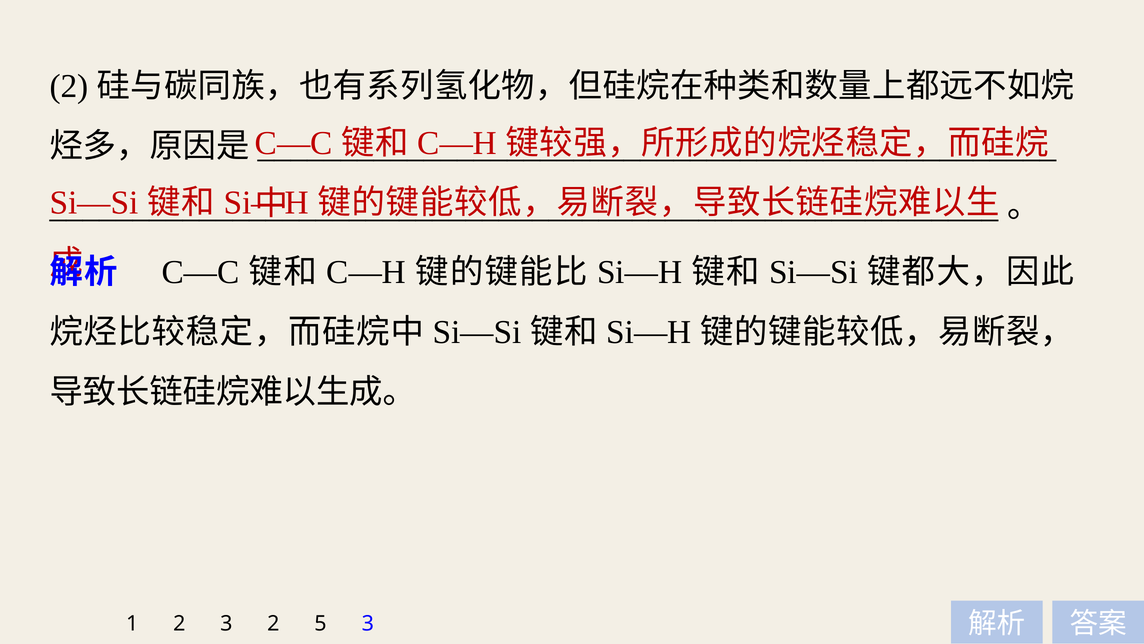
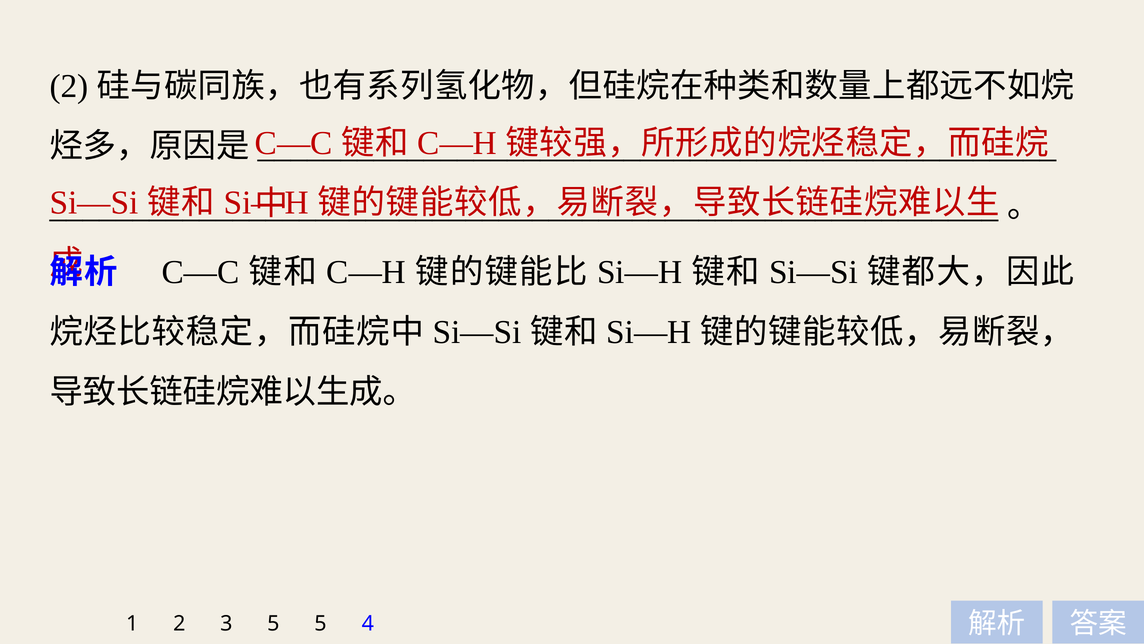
3 2: 2 -> 5
5 3: 3 -> 4
